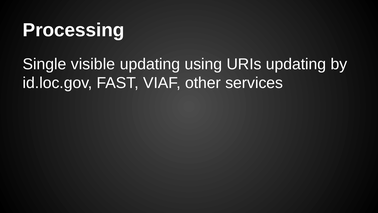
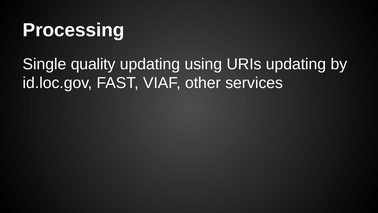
visible: visible -> quality
